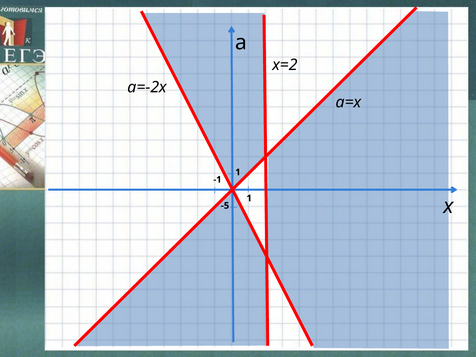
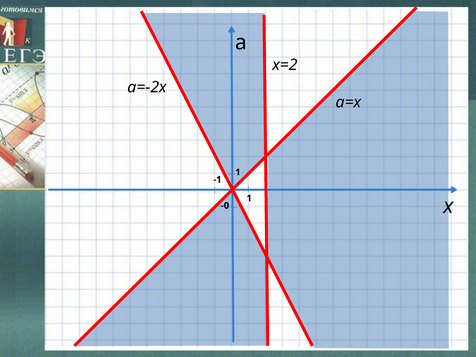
-5: -5 -> -0
